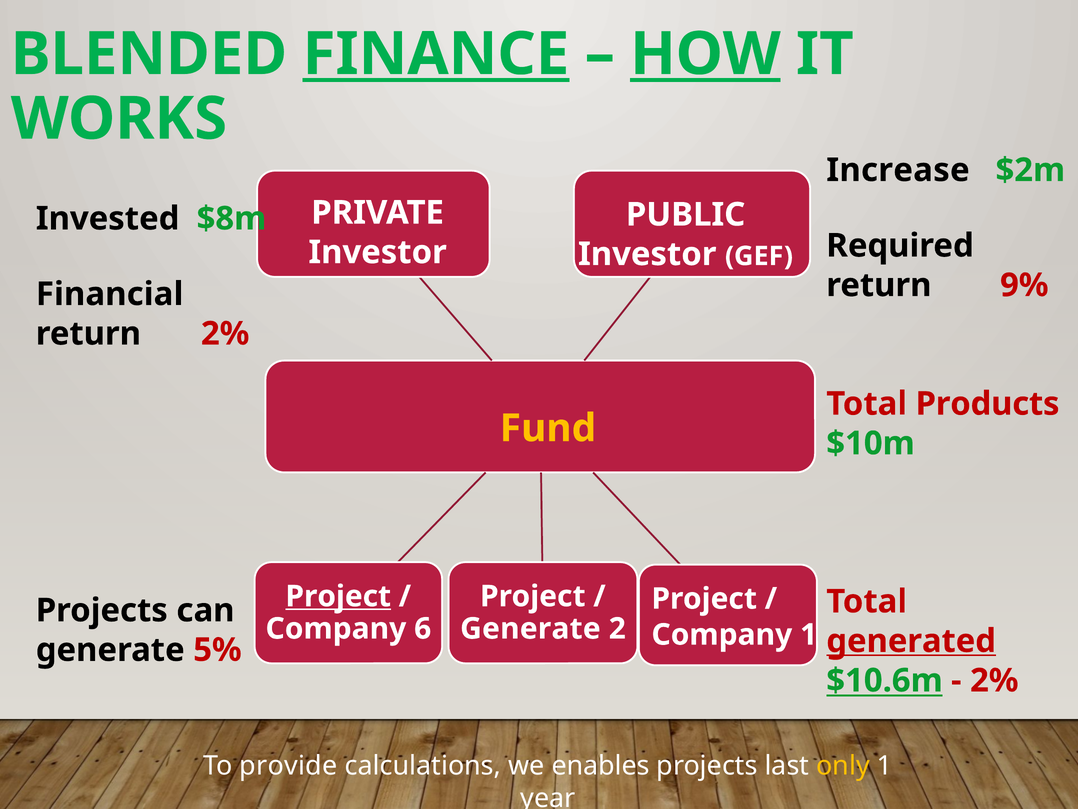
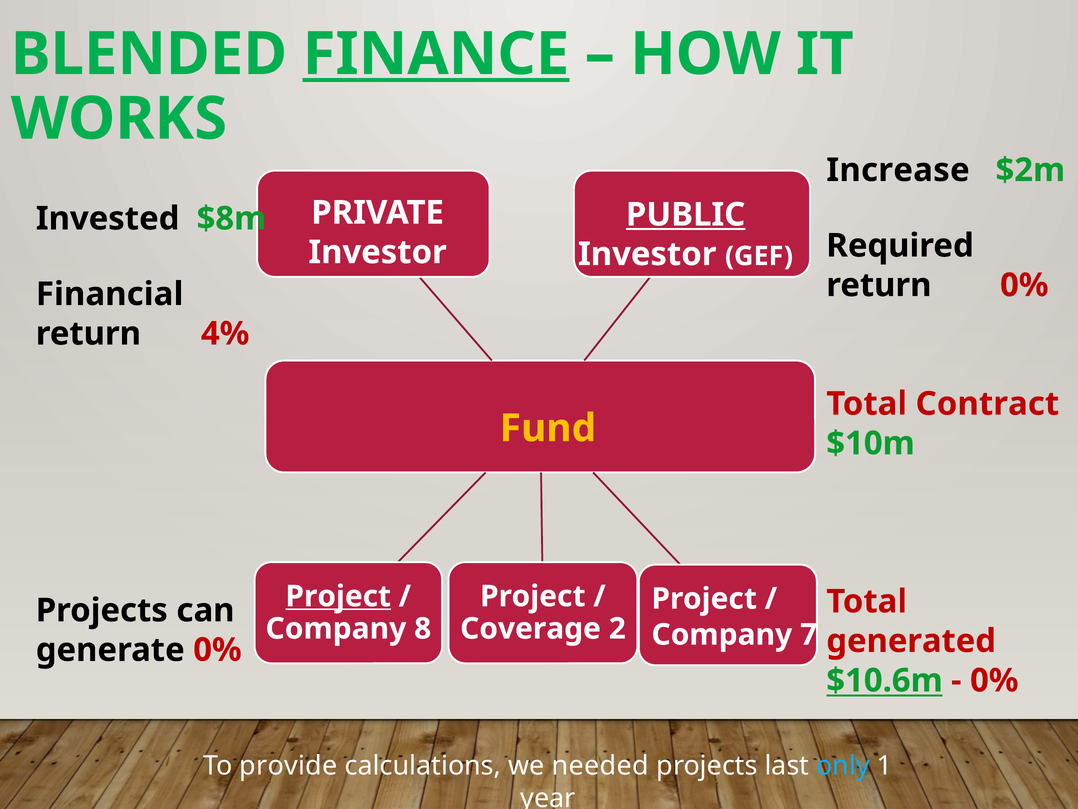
HOW underline: present -> none
PUBLIC underline: none -> present
return 9%: 9% -> 0%
return 2%: 2% -> 4%
Products: Products -> Contract
6: 6 -> 8
Generate at (530, 628): Generate -> Coverage
Company 1: 1 -> 7
generated underline: present -> none
generate 5%: 5% -> 0%
2% at (994, 680): 2% -> 0%
enables: enables -> needed
only colour: yellow -> light blue
